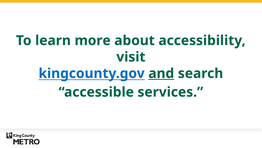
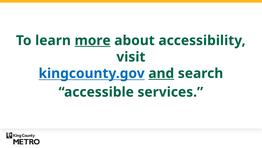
more underline: none -> present
